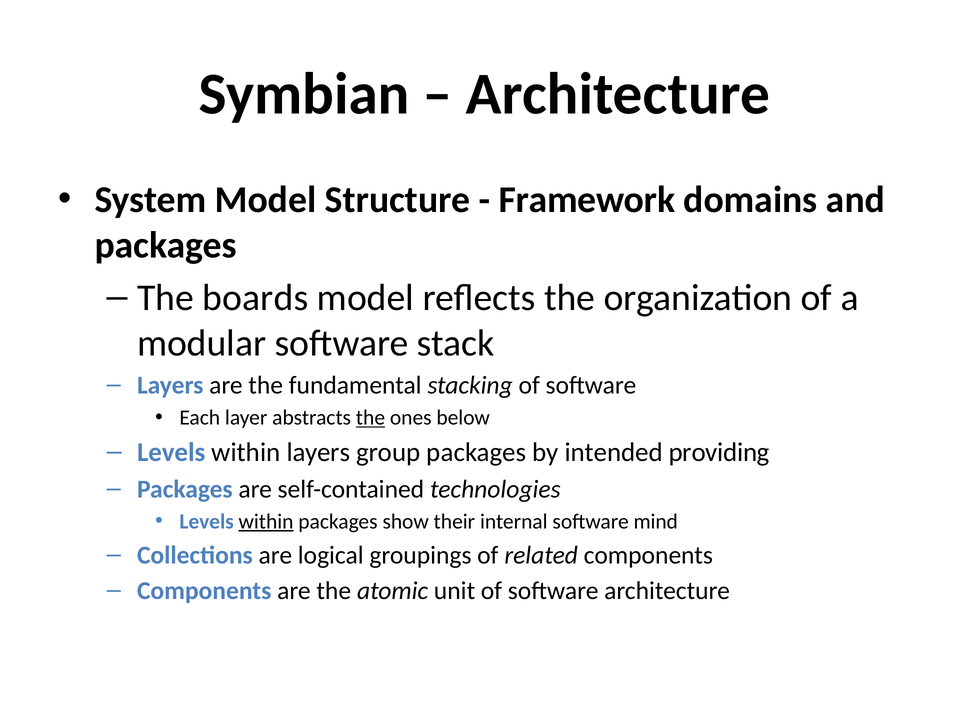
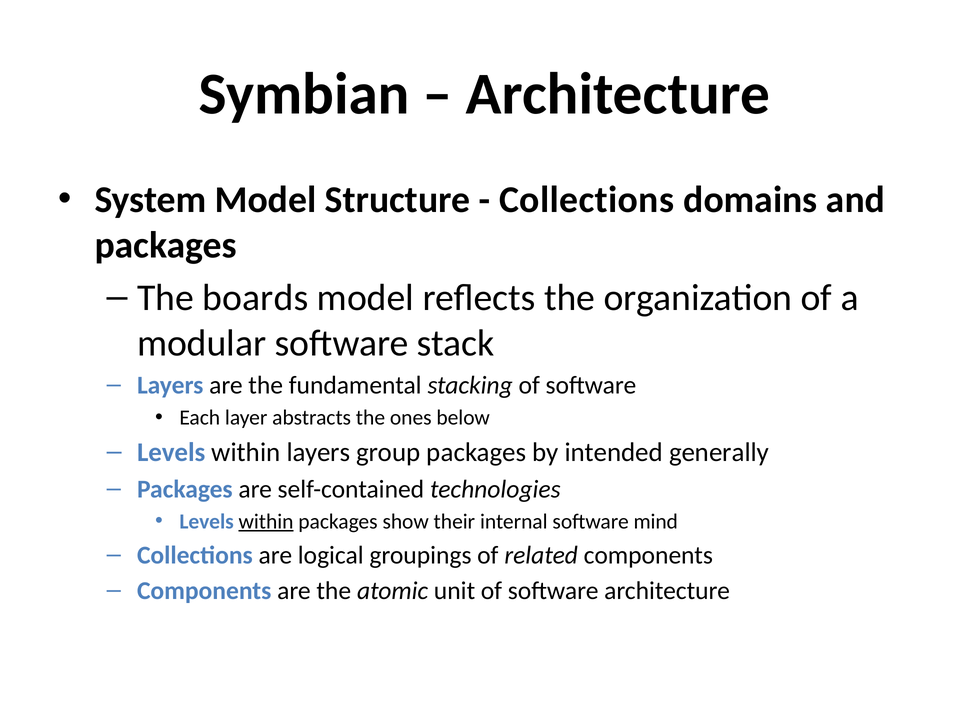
Framework at (587, 200): Framework -> Collections
the at (370, 417) underline: present -> none
providing: providing -> generally
